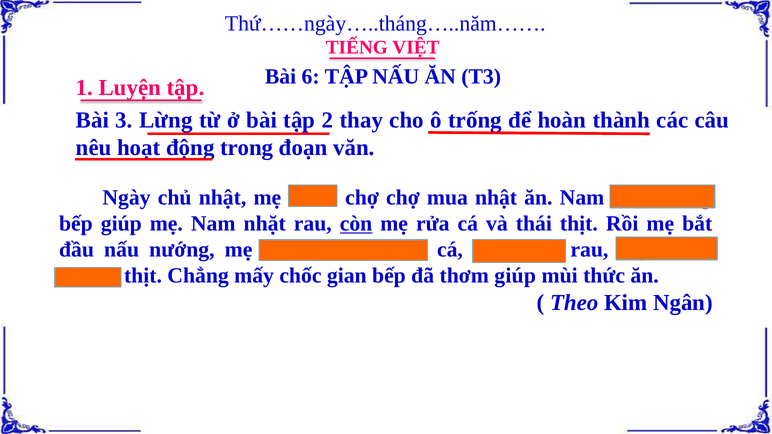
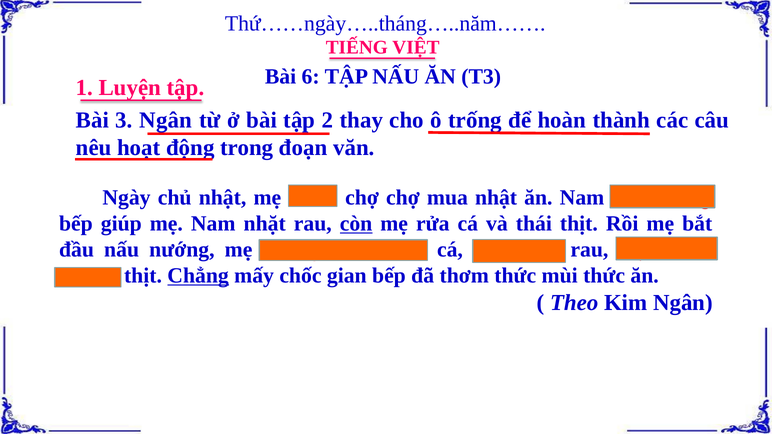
3 Lừng: Lừng -> Ngân
Chẳng underline: none -> present
thơm giúp: giúp -> thức
